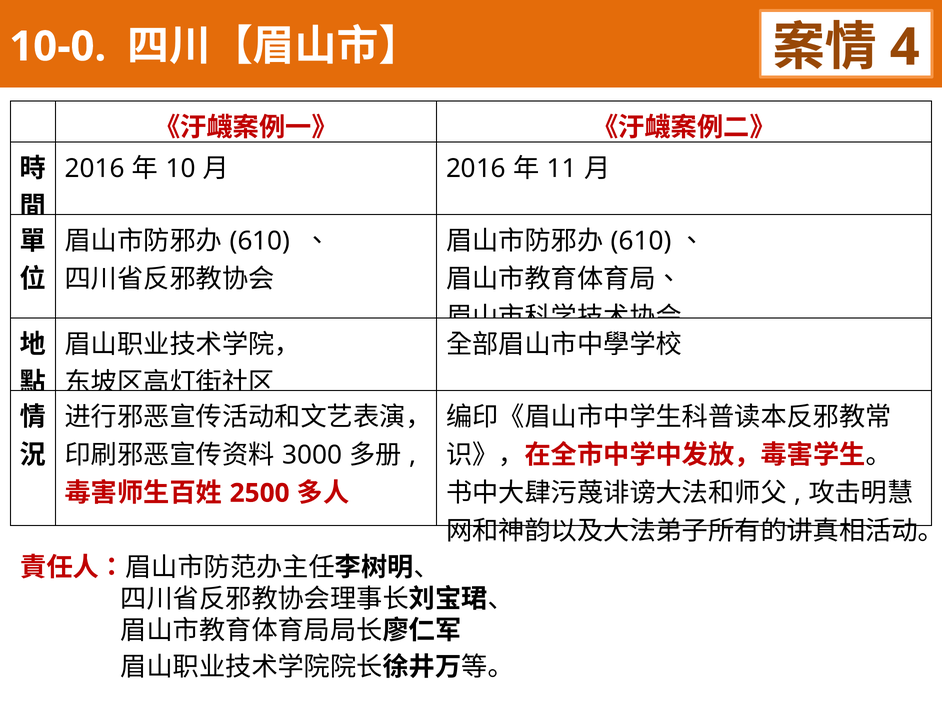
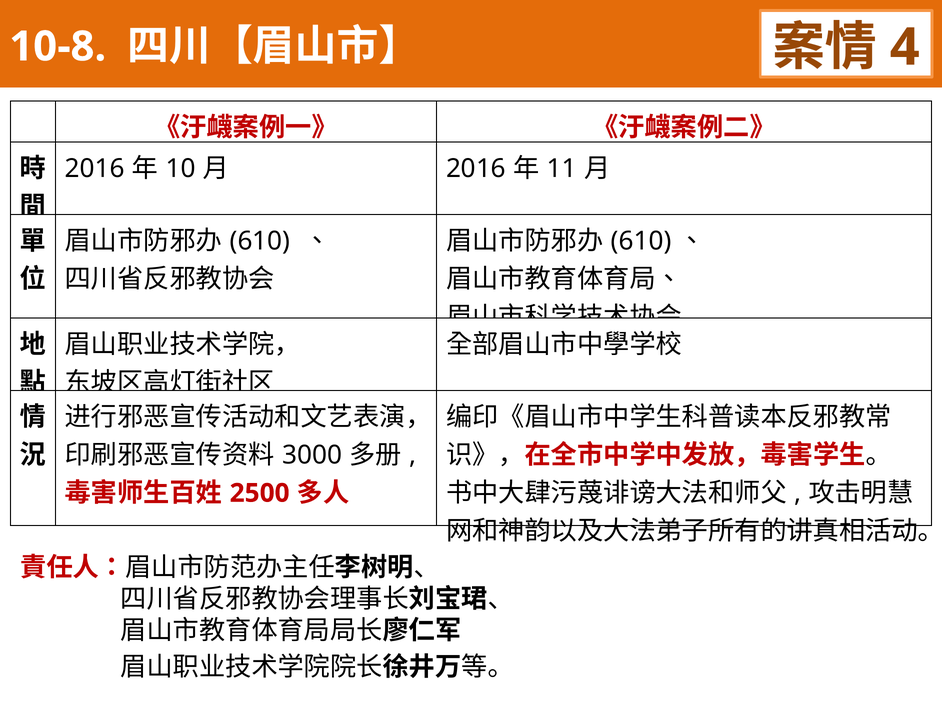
10-0: 10-0 -> 10-8
